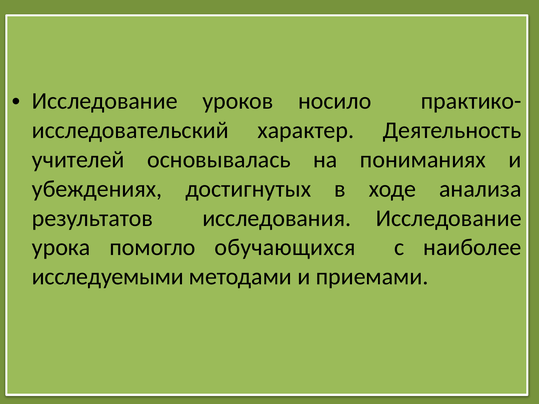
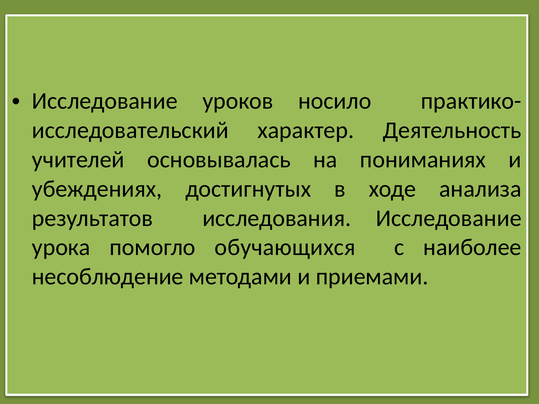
исследуемыми: исследуемыми -> несоблюдение
